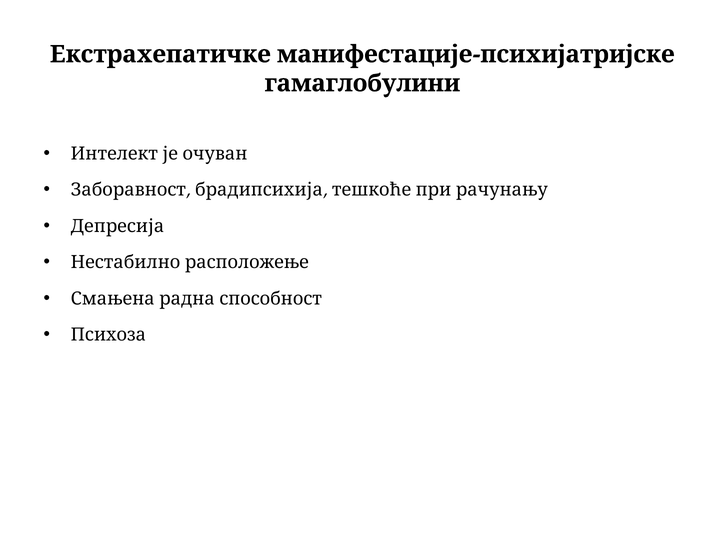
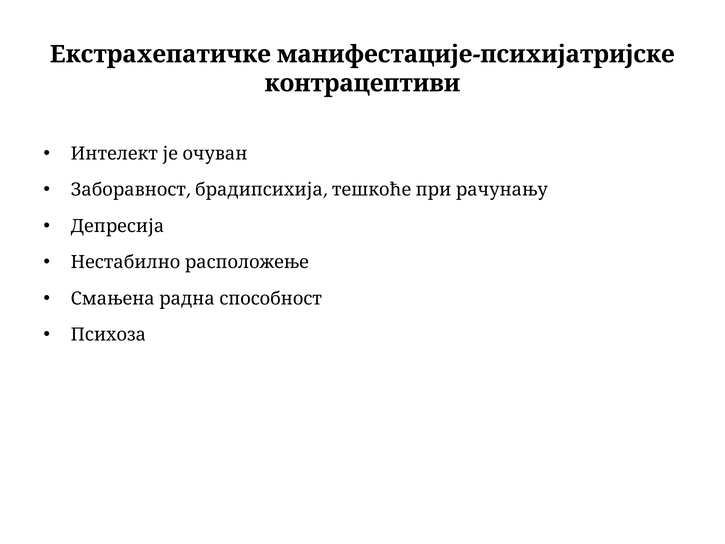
гамаглобулини: гамаглобулини -> контрацептиви
